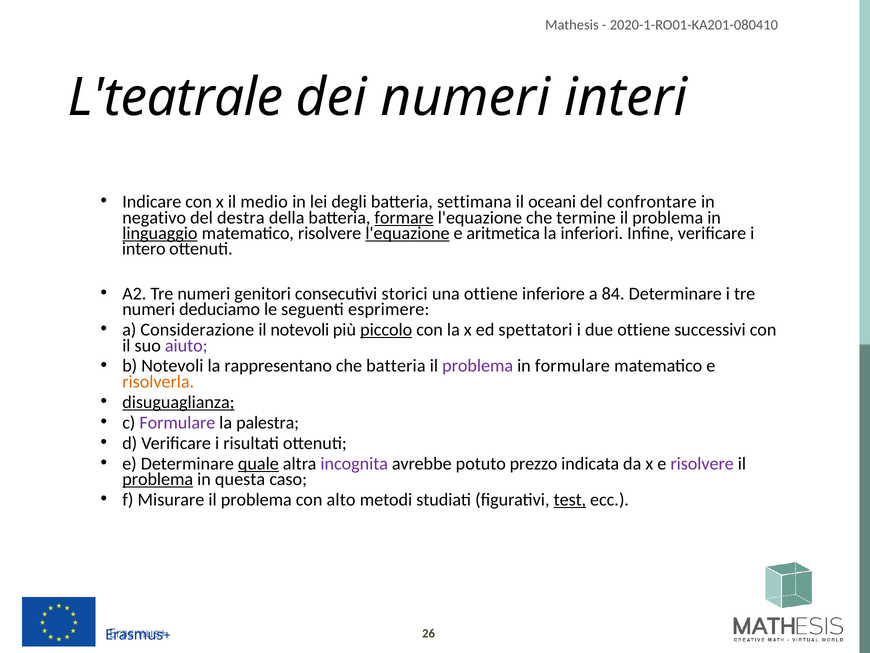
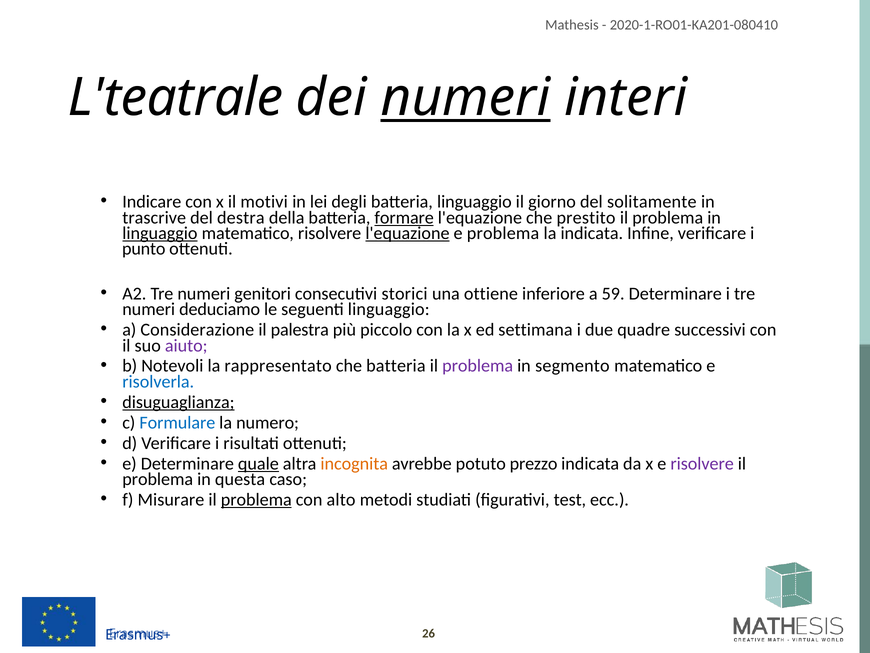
numeri at (465, 97) underline: none -> present
medio: medio -> motivi
batteria settimana: settimana -> linguaggio
oceani: oceani -> giorno
confrontare: confrontare -> solitamente
negativo: negativo -> trascrive
termine: termine -> prestito
e aritmetica: aritmetica -> problema
la inferiori: inferiori -> indicata
intero: intero -> punto
84: 84 -> 59
seguenti esprimere: esprimere -> linguaggio
il notevoli: notevoli -> palestra
piccolo underline: present -> none
spettatori: spettatori -> settimana
due ottiene: ottiene -> quadre
rappresentano: rappresentano -> rappresentato
in formulare: formulare -> segmento
risolverla colour: orange -> blue
Formulare at (177, 422) colour: purple -> blue
palestra: palestra -> numero
incognita colour: purple -> orange
problema at (158, 479) underline: present -> none
problema at (256, 499) underline: none -> present
test underline: present -> none
